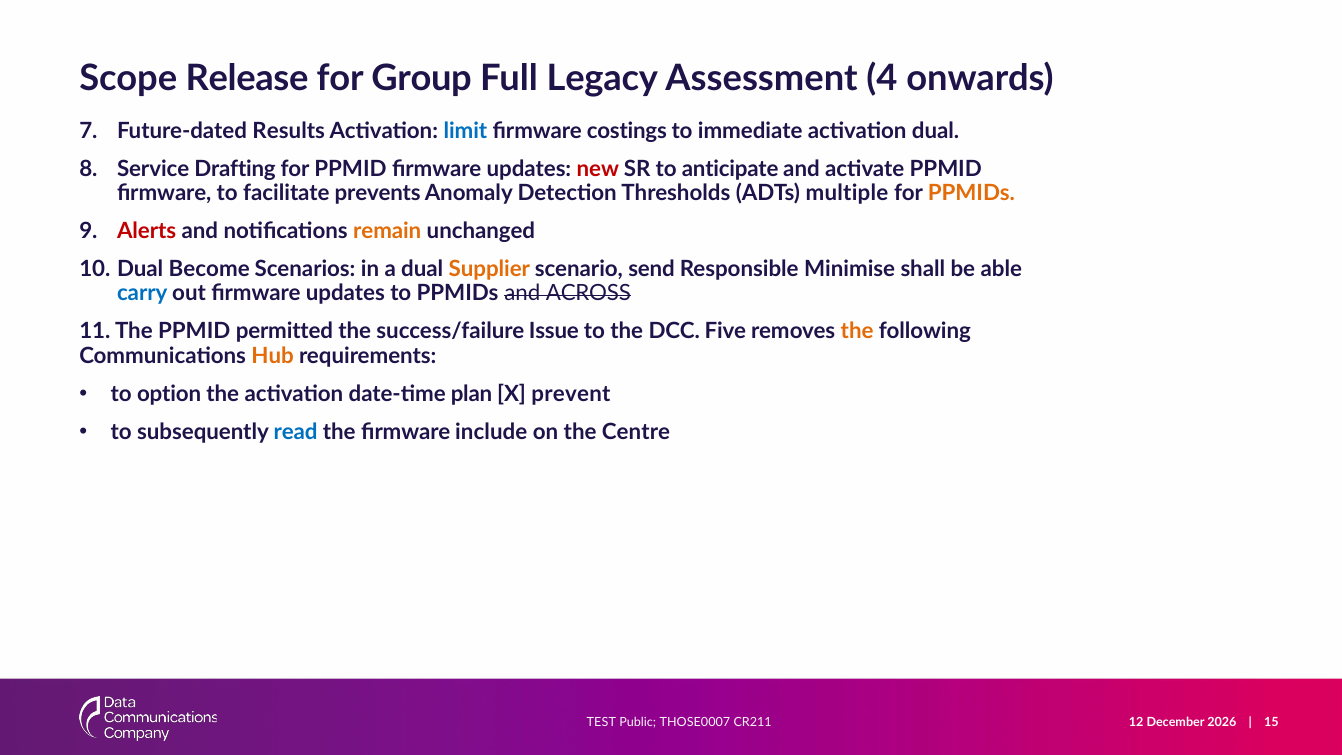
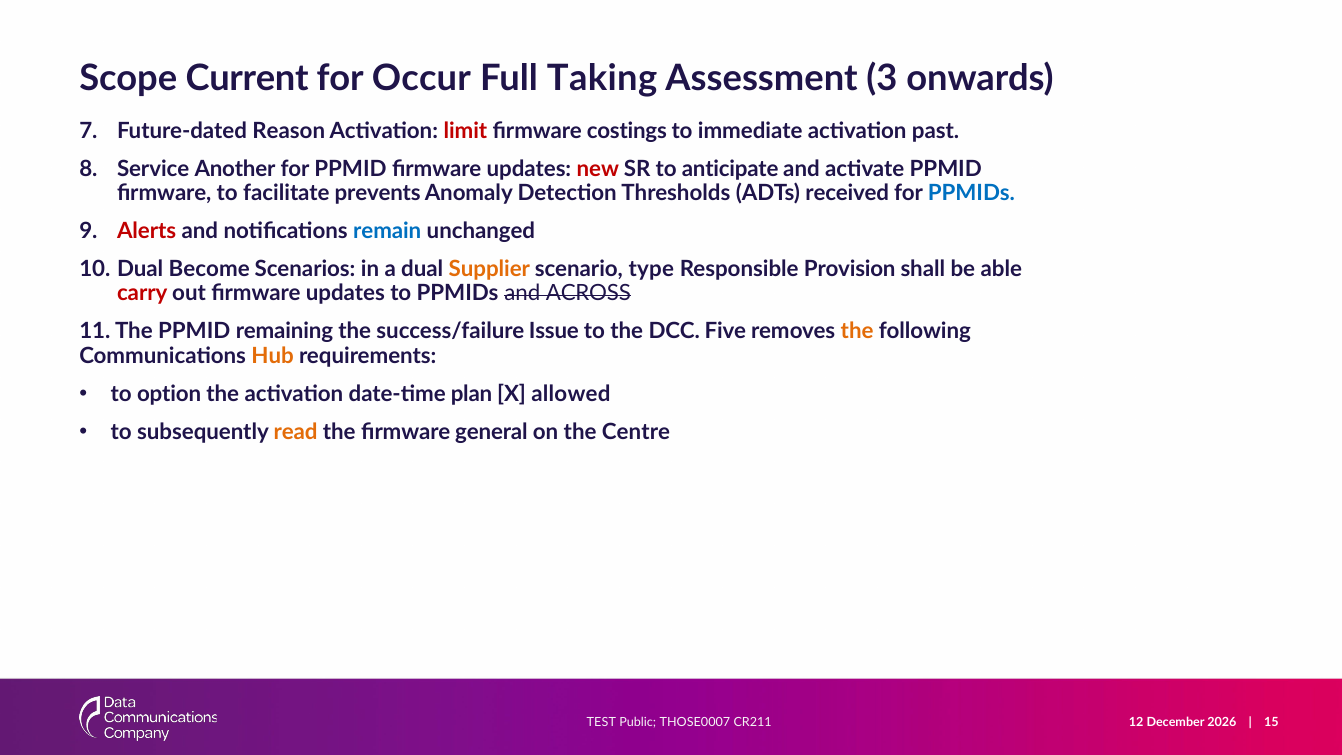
Release: Release -> Current
Group: Group -> Occur
Legacy: Legacy -> Taking
4: 4 -> 3
Results: Results -> Reason
limit colour: blue -> red
activation dual: dual -> past
Drafting: Drafting -> Another
multiple: multiple -> received
PPMIDs at (971, 193) colour: orange -> blue
remain colour: orange -> blue
send: send -> type
Minimise: Minimise -> Provision
carry colour: blue -> red
permitted: permitted -> remaining
prevent: prevent -> allowed
read colour: blue -> orange
include: include -> general
